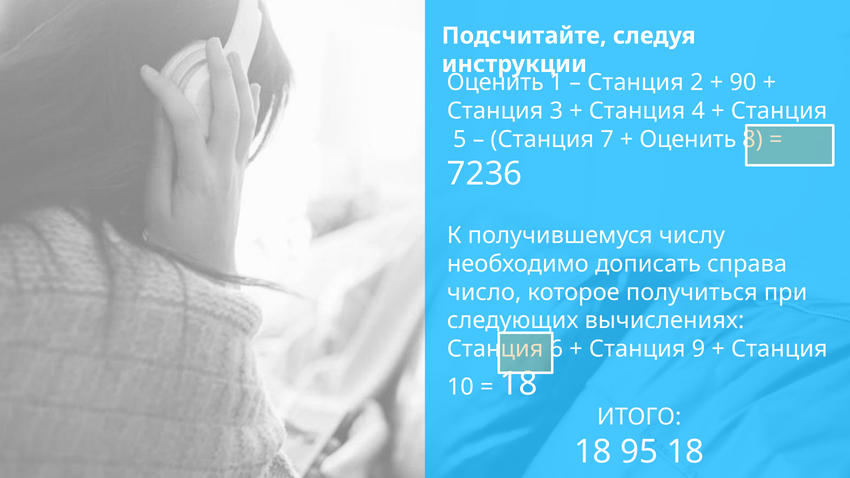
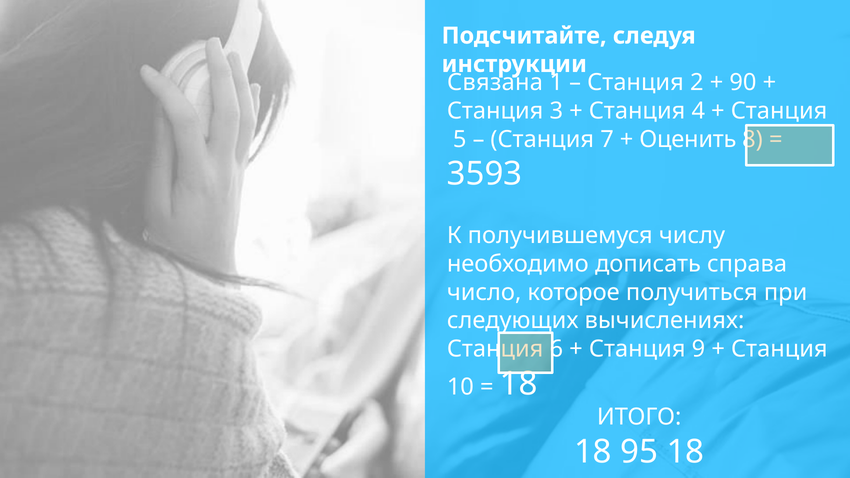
Оценить at (495, 83): Оценить -> Связана
7236: 7236 -> 3593
